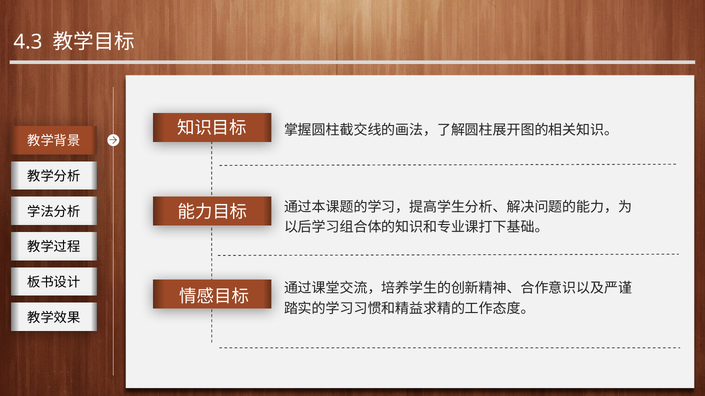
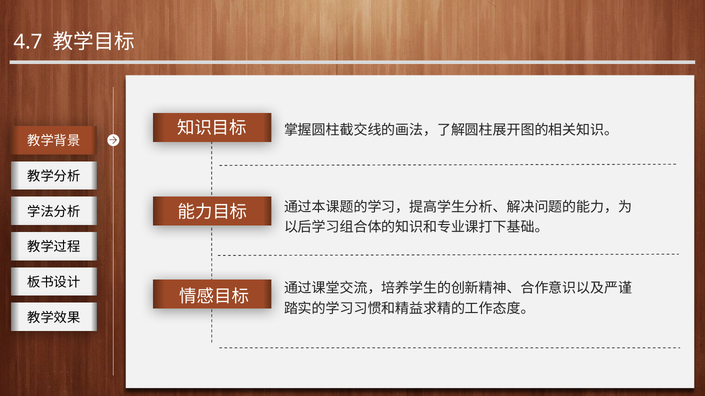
4.3: 4.3 -> 4.7
